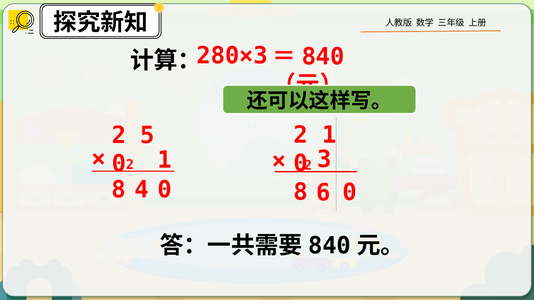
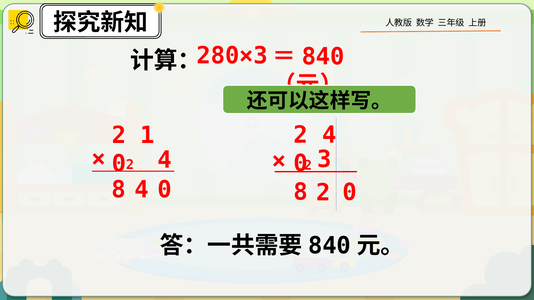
1 at (329, 135): 1 -> 4
5: 5 -> 1
0 1: 1 -> 4
0 6: 6 -> 2
